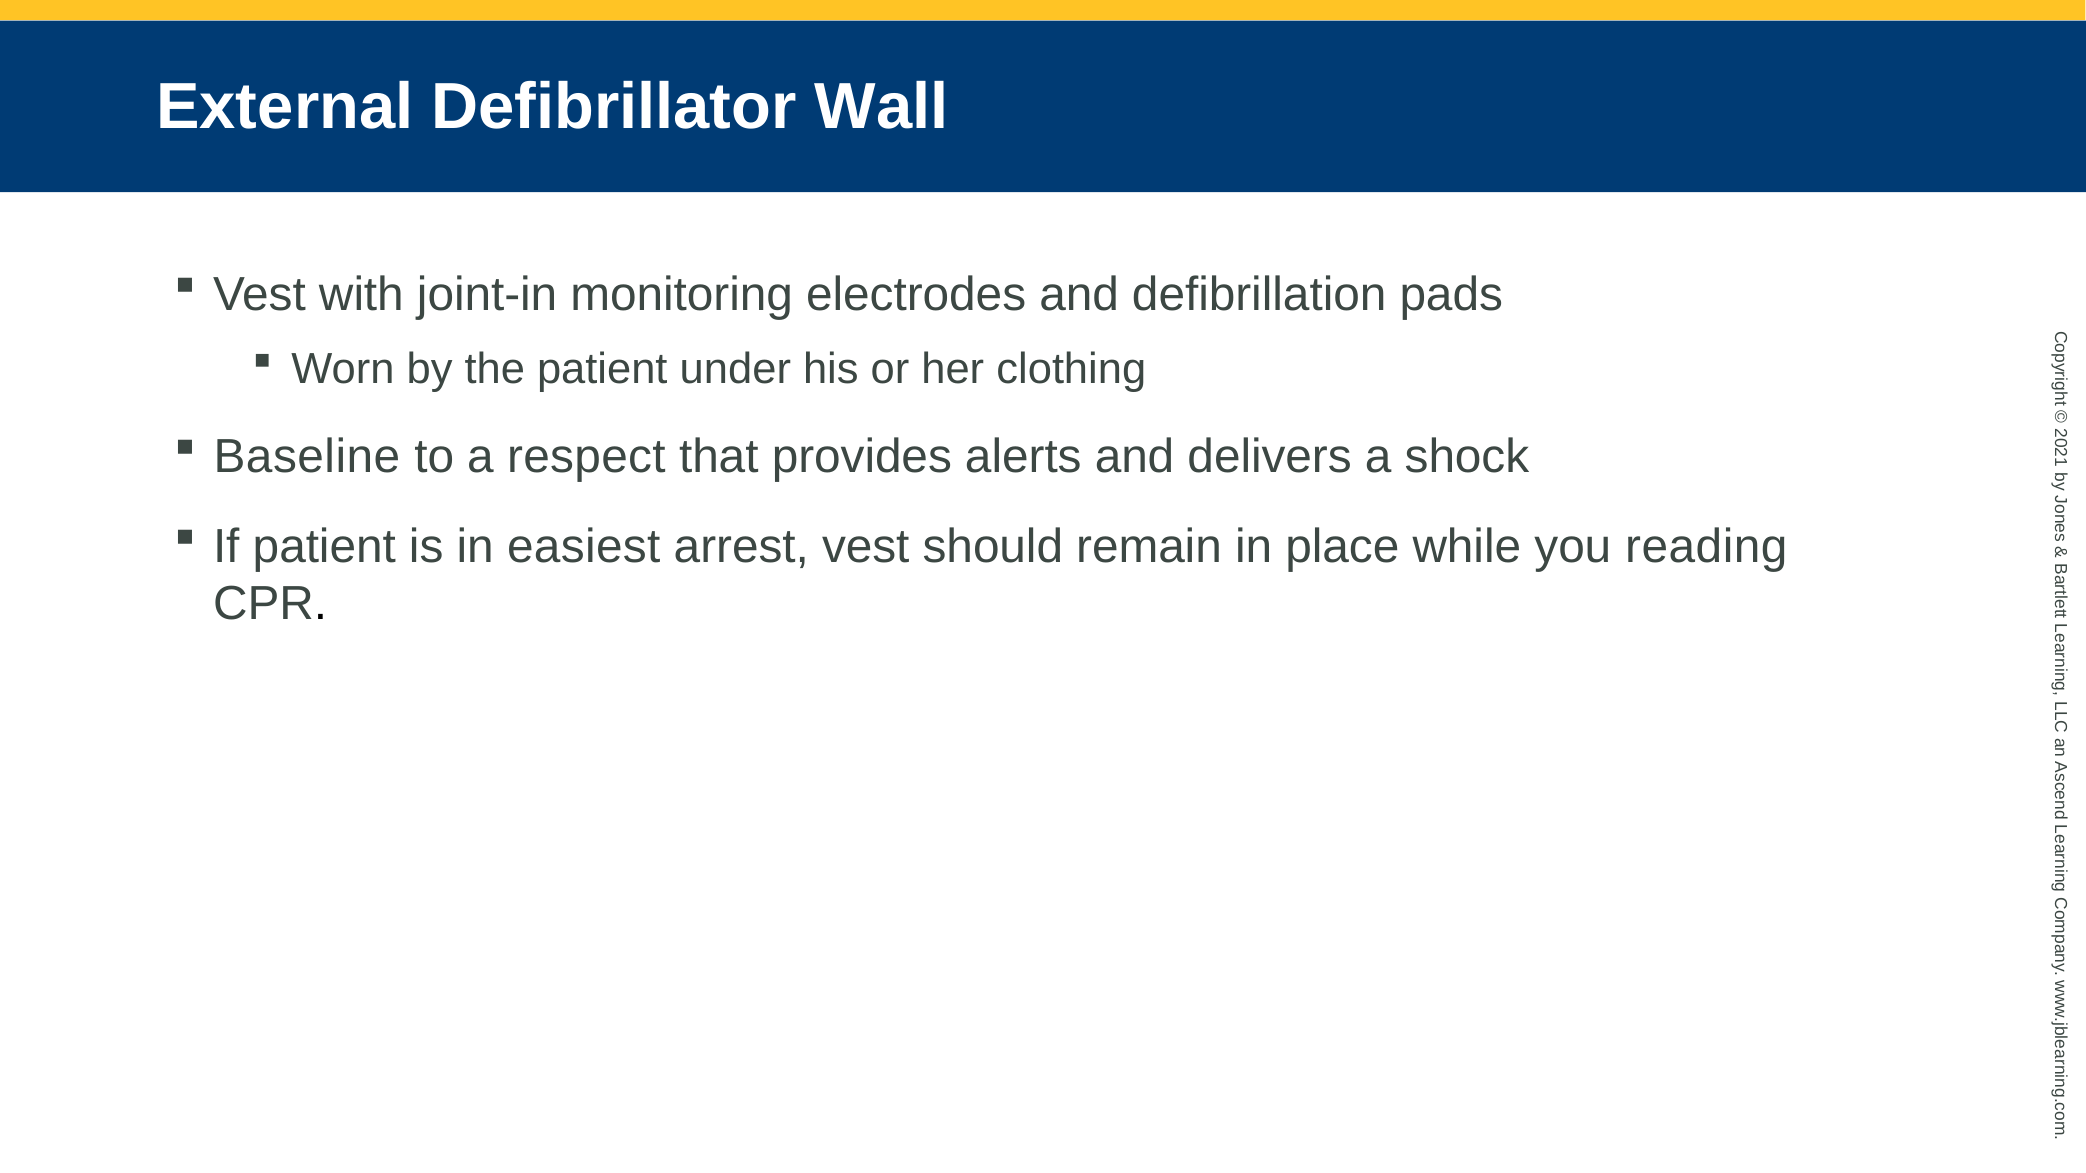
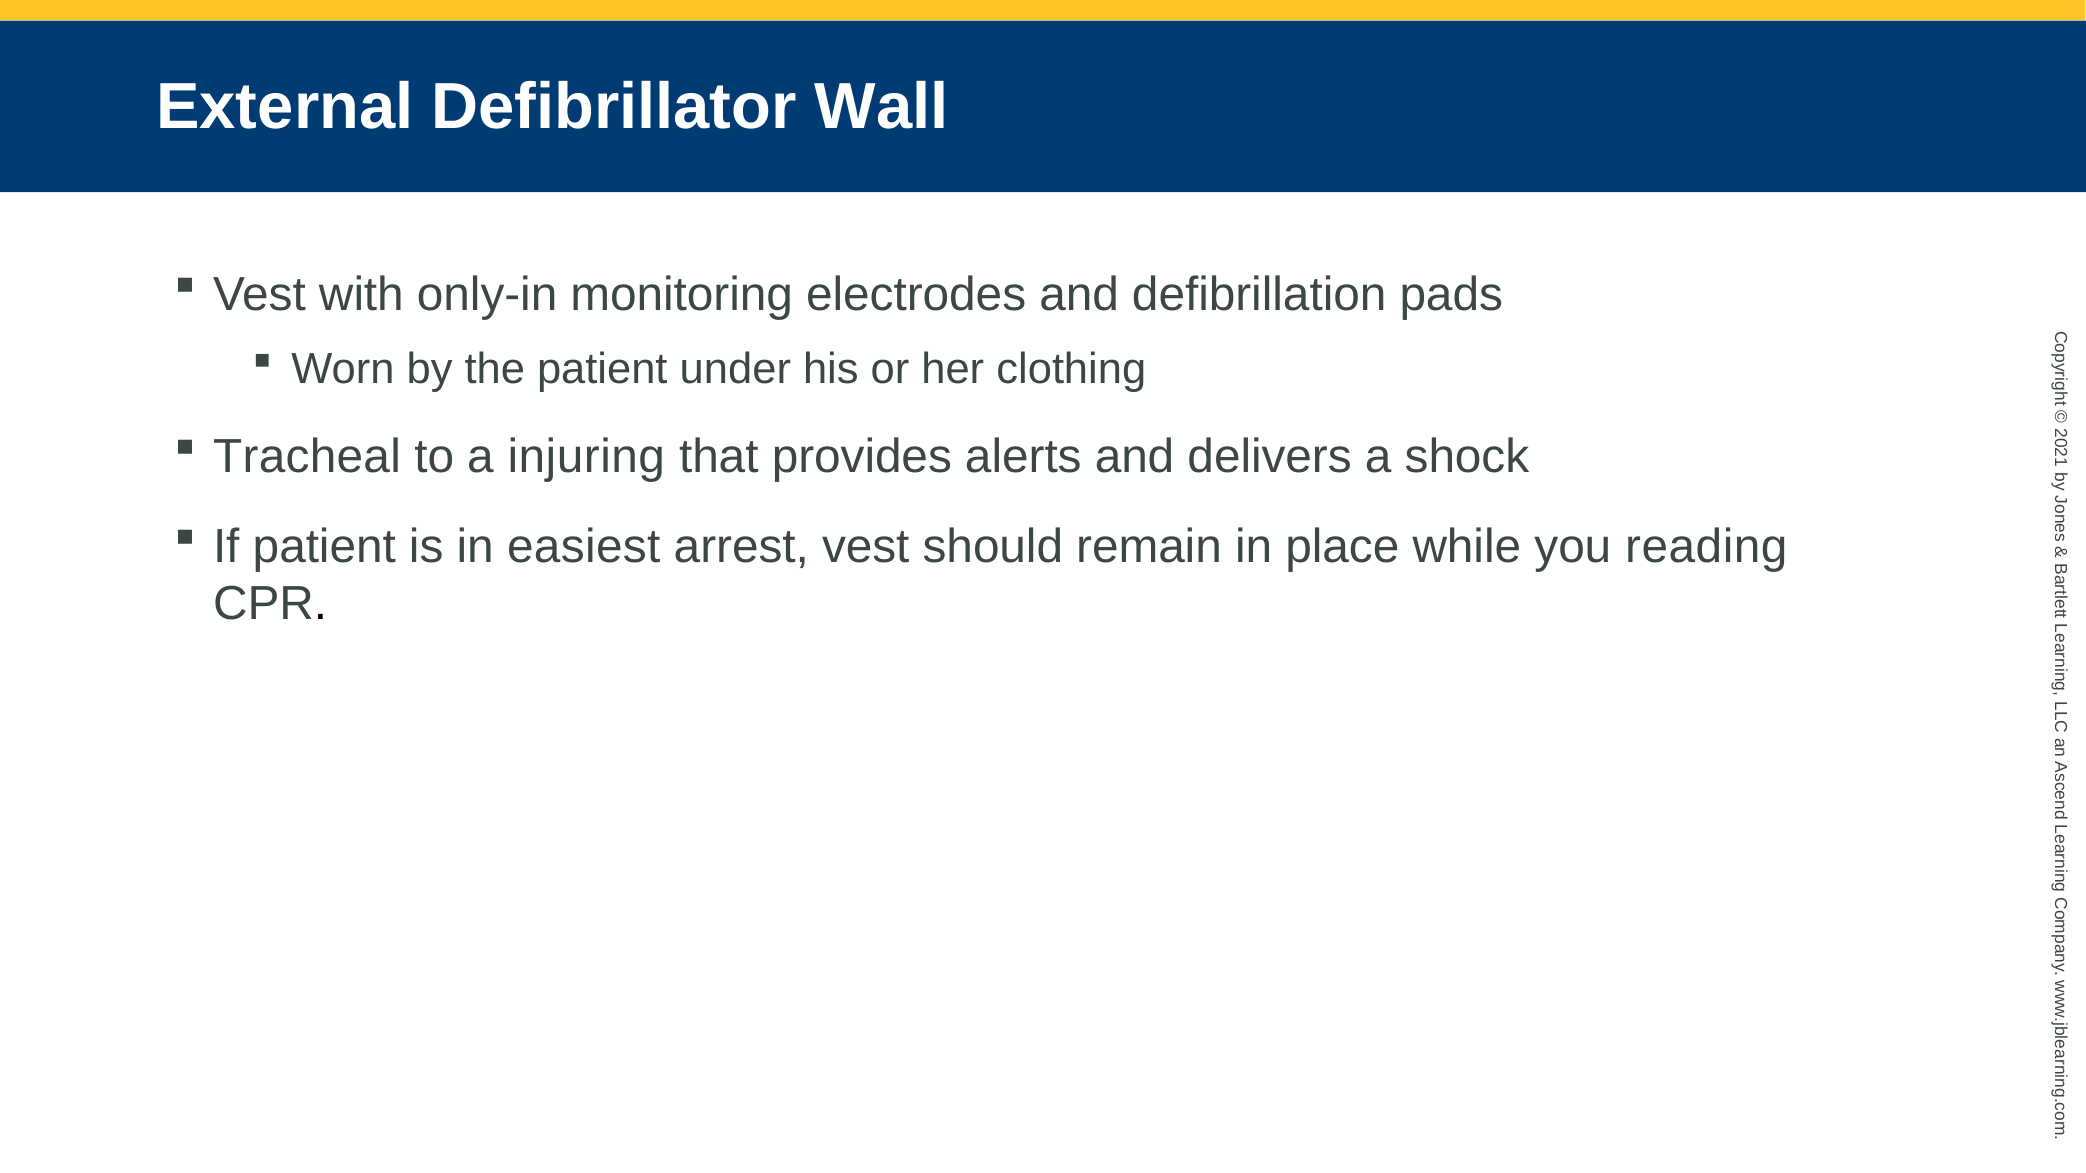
joint-in: joint-in -> only-in
Baseline: Baseline -> Tracheal
respect: respect -> injuring
